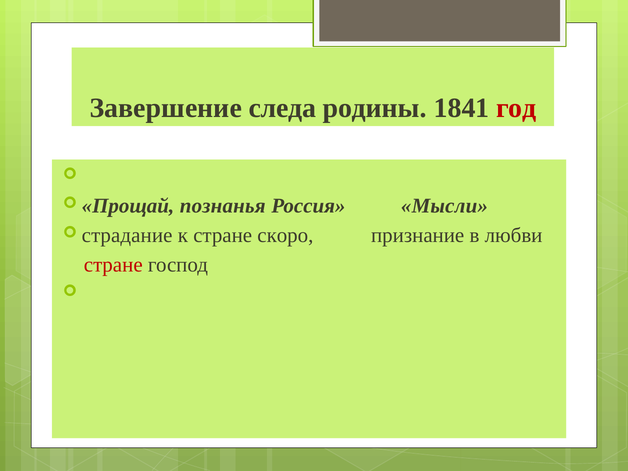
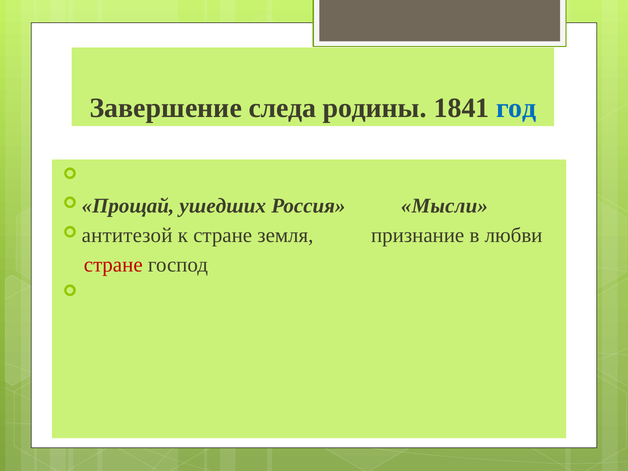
год colour: red -> blue
познанья: познанья -> ушедших
страдание: страдание -> антитезой
скоро: скоро -> земля
